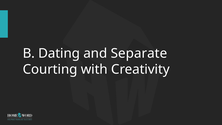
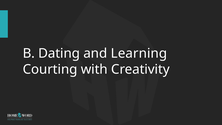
Separate: Separate -> Learning
